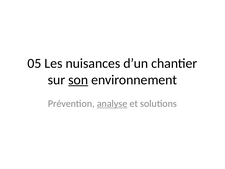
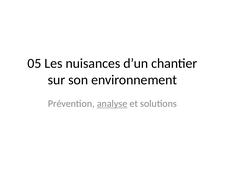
son underline: present -> none
